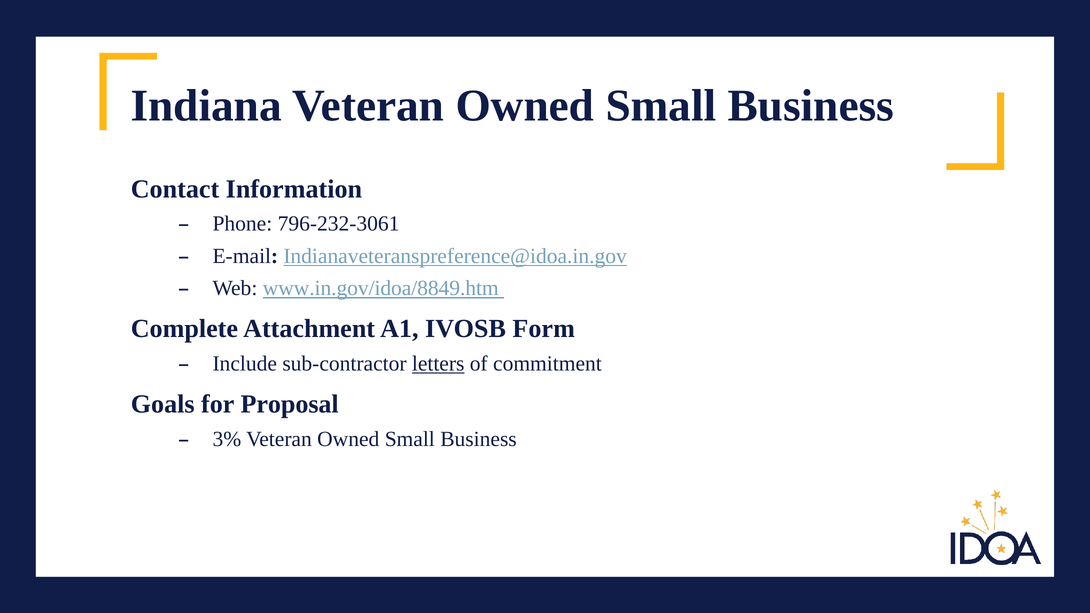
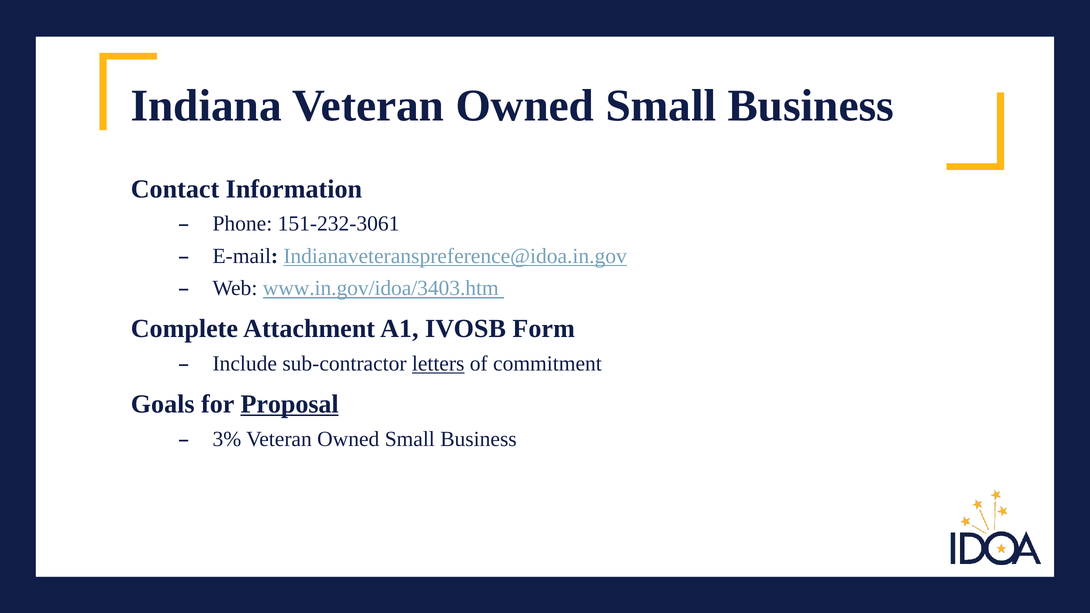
796-232-3061: 796-232-3061 -> 151-232-3061
www.in.gov/idoa/8849.htm: www.in.gov/idoa/8849.htm -> www.in.gov/idoa/3403.htm
Proposal underline: none -> present
